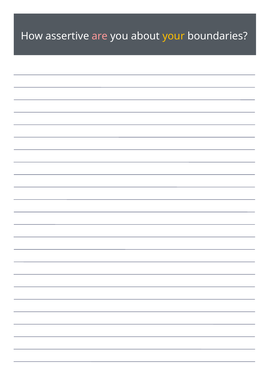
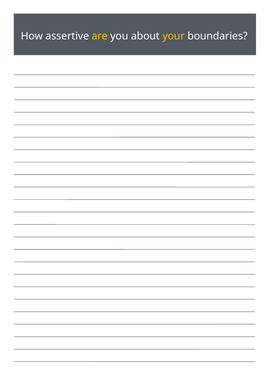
are colour: pink -> yellow
